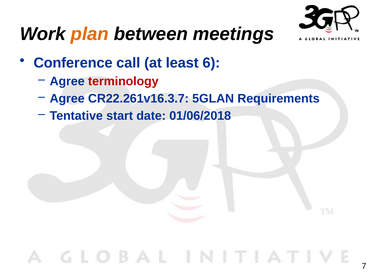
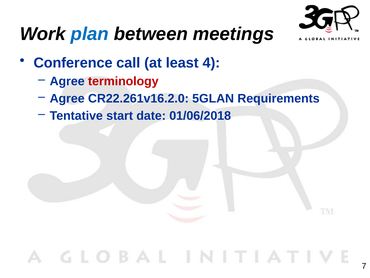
plan colour: orange -> blue
6: 6 -> 4
CR22.261v16.3.7: CR22.261v16.3.7 -> CR22.261v16.2.0
